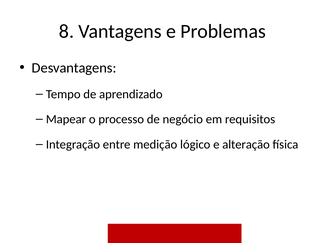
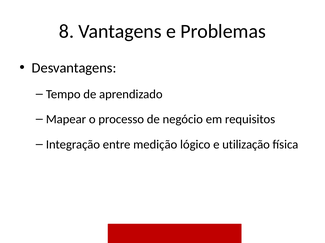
alteração: alteração -> utilização
